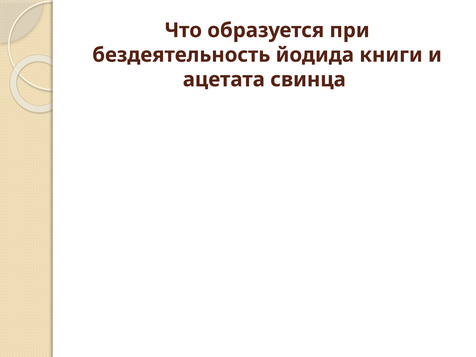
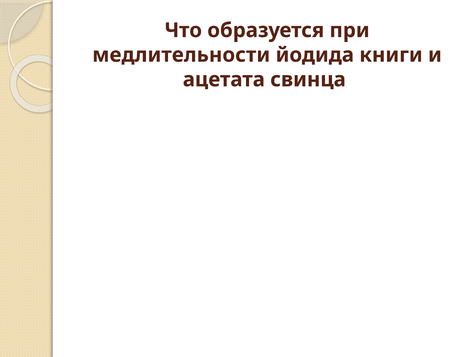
бездеятельность: бездеятельность -> медлительности
